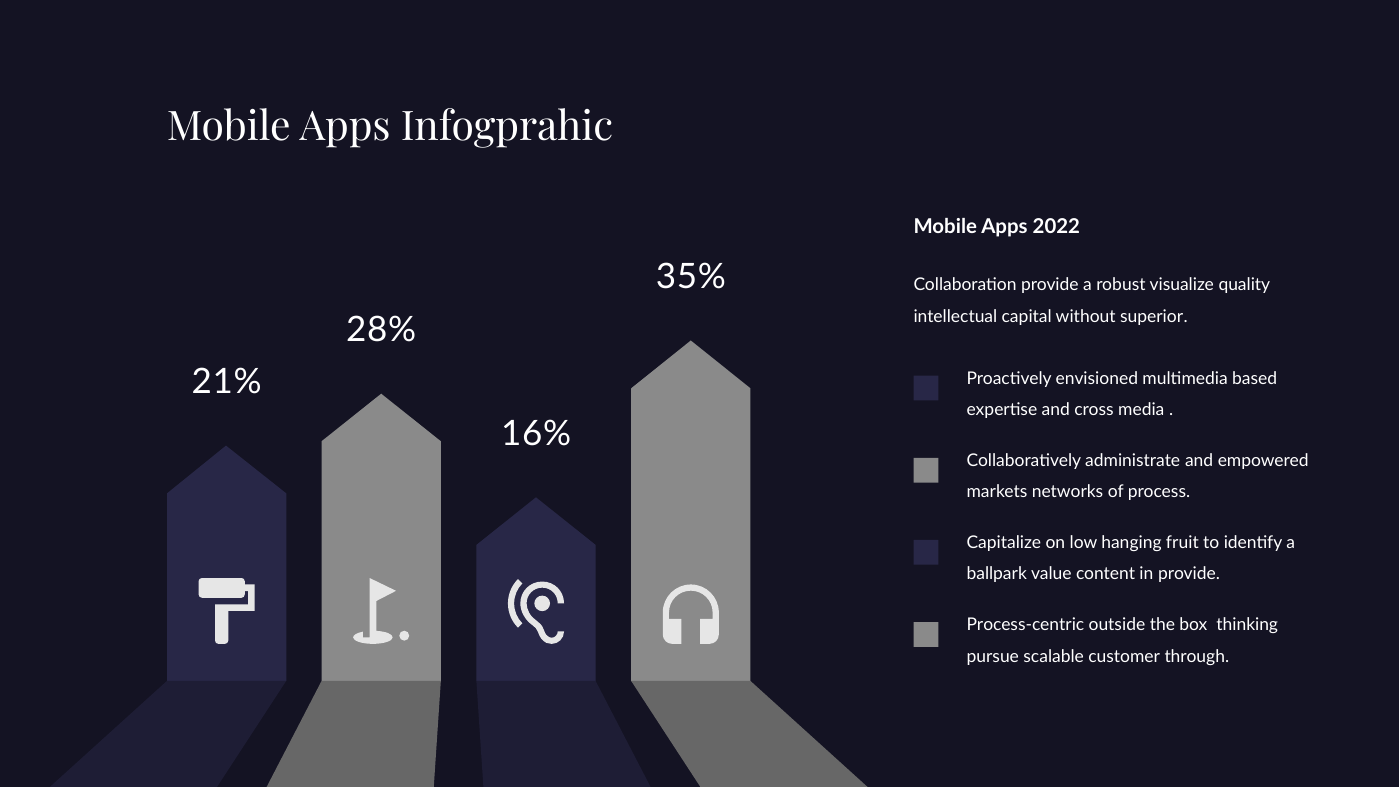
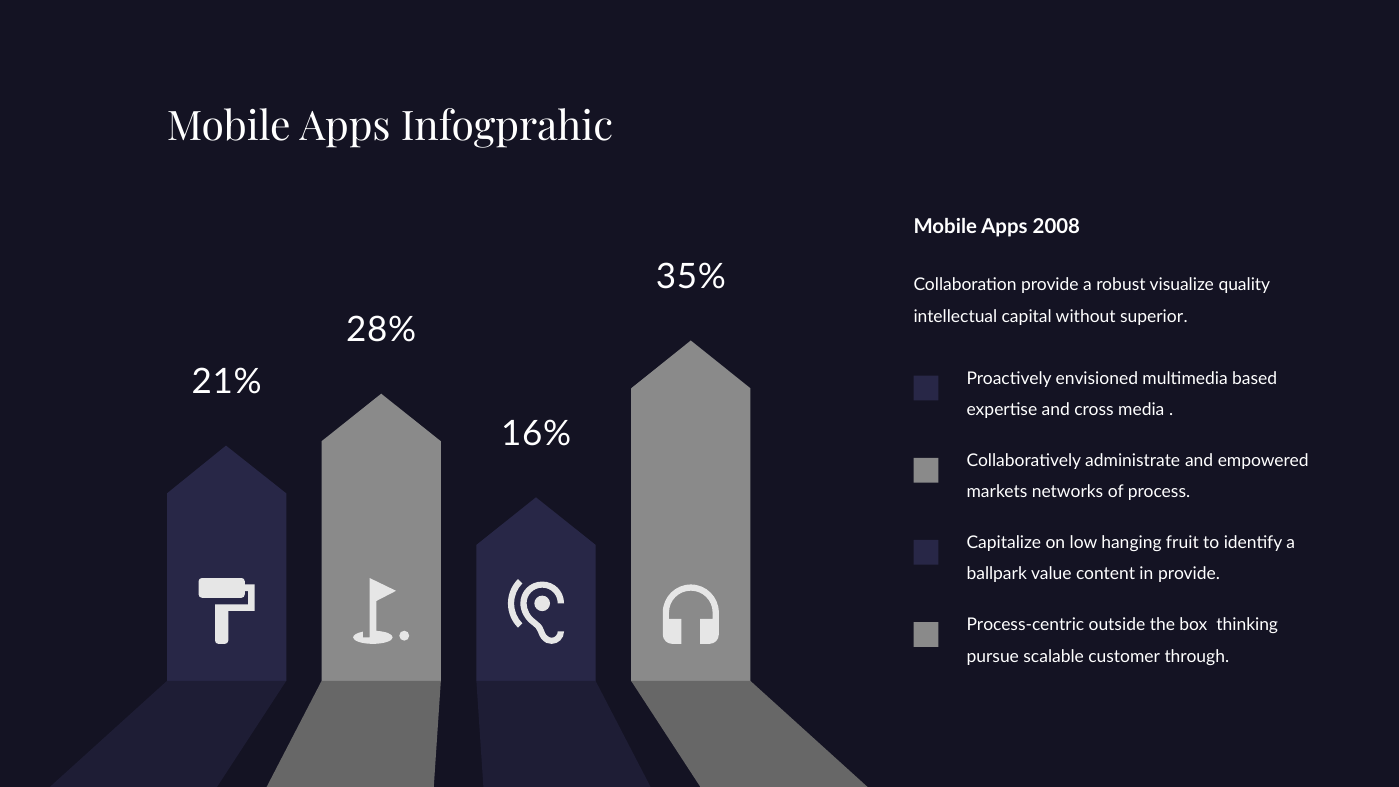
2022: 2022 -> 2008
